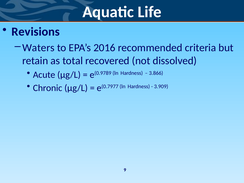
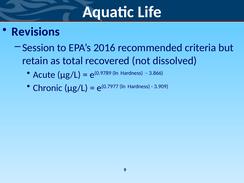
Waters: Waters -> Session
